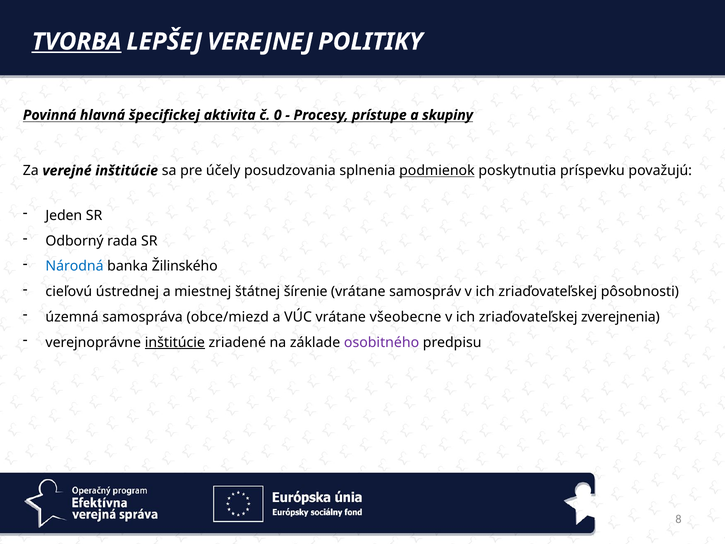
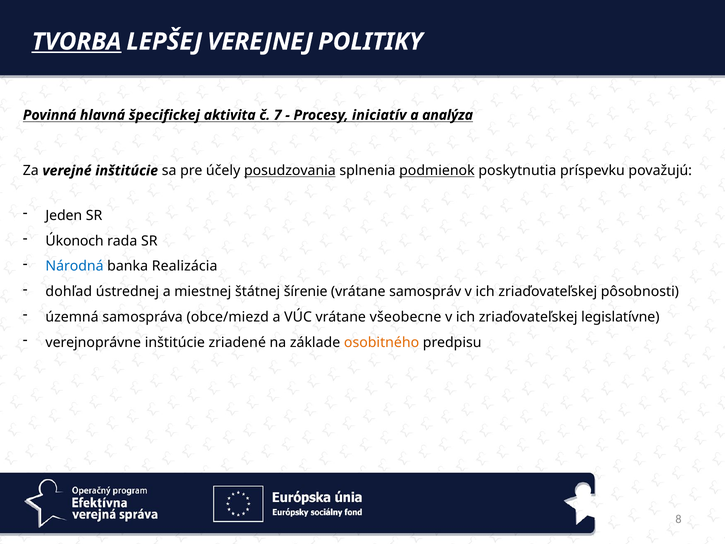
0: 0 -> 7
prístupe: prístupe -> iniciatív
skupiny: skupiny -> analýza
posudzovania underline: none -> present
Odborný: Odborný -> Úkonoch
Žilinského: Žilinského -> Realizácia
cieľovú: cieľovú -> dohľad
zverejnenia: zverejnenia -> legislatívne
inštitúcie at (175, 342) underline: present -> none
osobitného colour: purple -> orange
